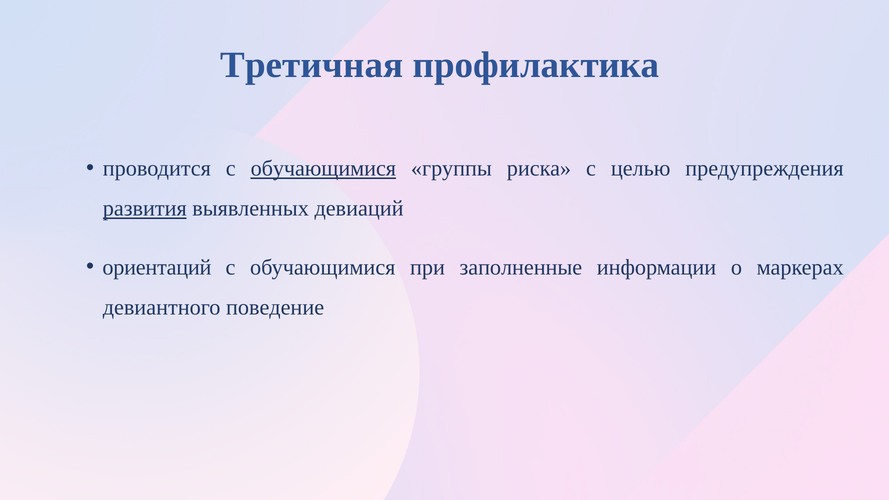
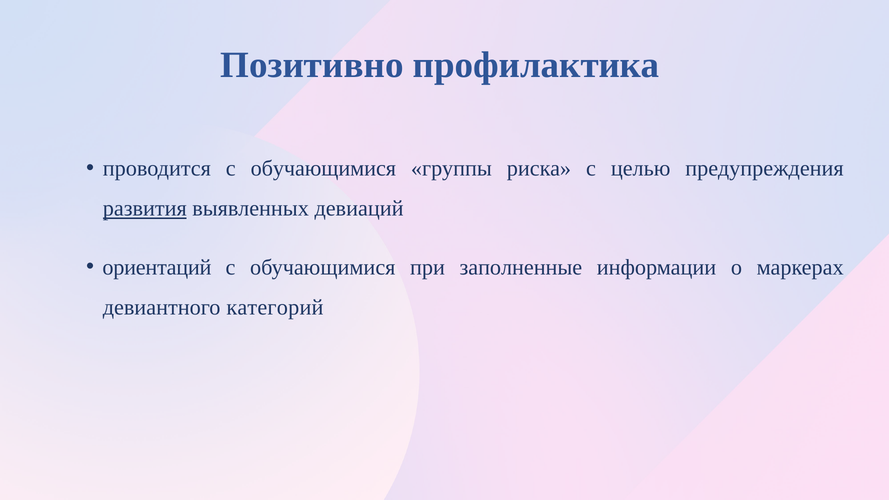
Третичная: Третичная -> Позитивно
обучающимися at (323, 169) underline: present -> none
поведение: поведение -> категорий
